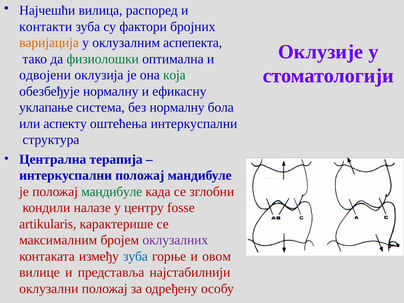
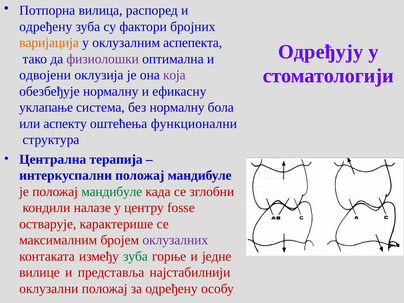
Најчешћи: Најчешћи -> Потпорна
контакти at (46, 27): контакти -> одређену
Оклузије: Оклузије -> Одређују
физиолошки colour: green -> purple
која colour: green -> purple
оштећења интеркуспални: интеркуспални -> функционални
artikularis: artikularis -> остварује
зуба at (135, 256) colour: blue -> green
овом: овом -> једне
